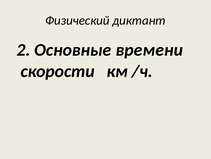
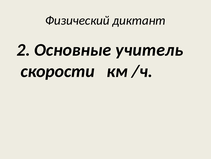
времени: времени -> учитель
